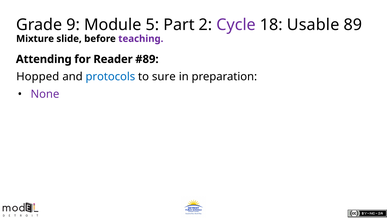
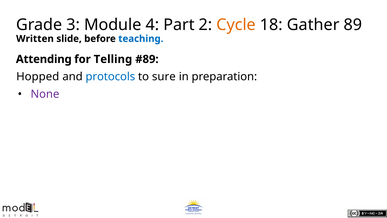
9: 9 -> 3
5: 5 -> 4
Cycle colour: purple -> orange
Usable: Usable -> Gather
Mixture: Mixture -> Written
teaching colour: purple -> blue
Reader: Reader -> Telling
